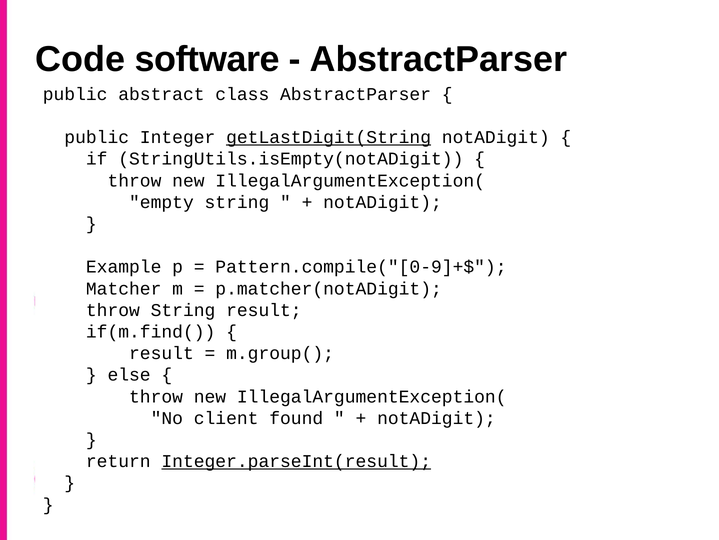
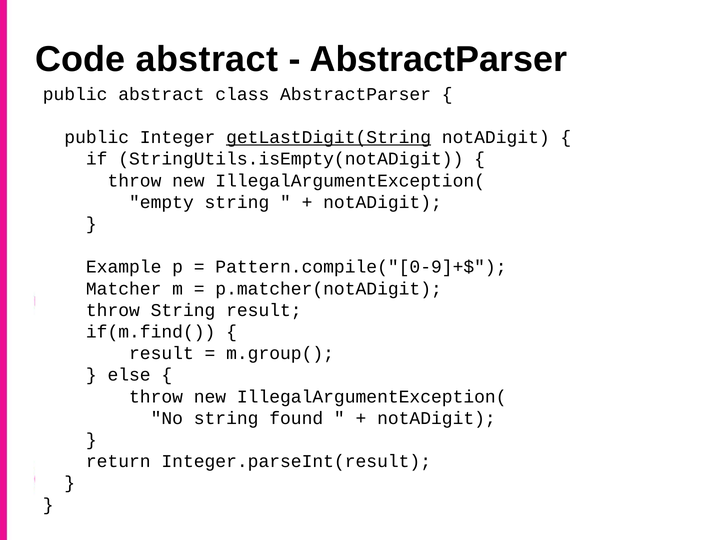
Code software: software -> abstract
No client: client -> string
Integer.parseInt(result underline: present -> none
